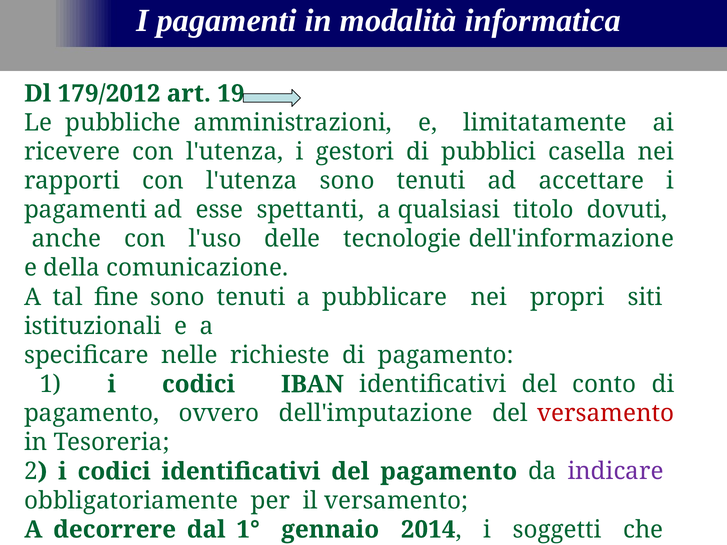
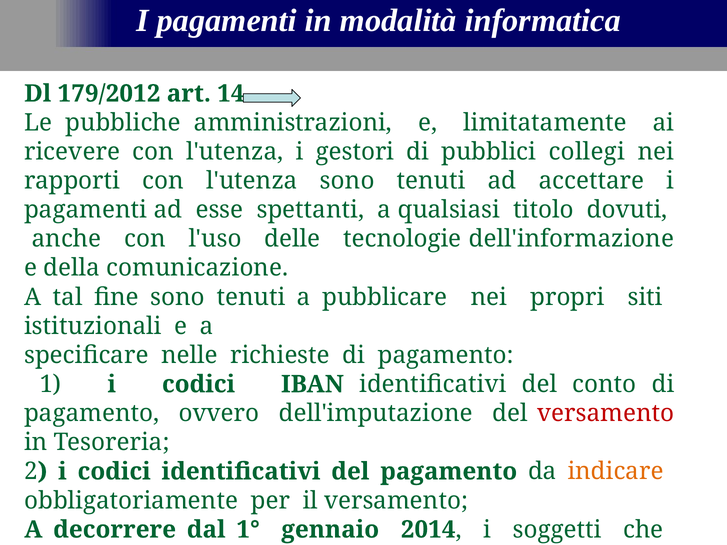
19: 19 -> 14
casella: casella -> collegi
indicare colour: purple -> orange
